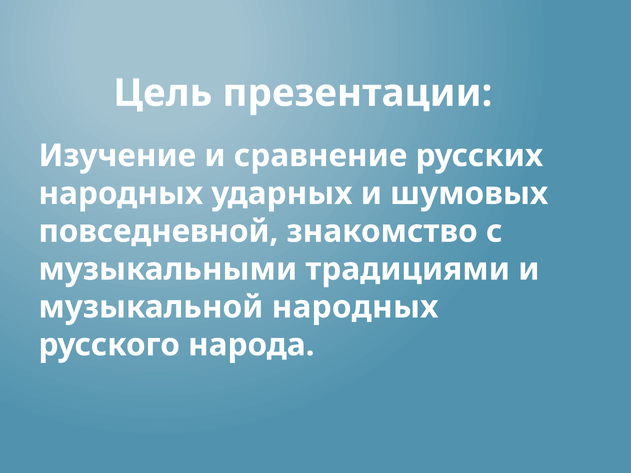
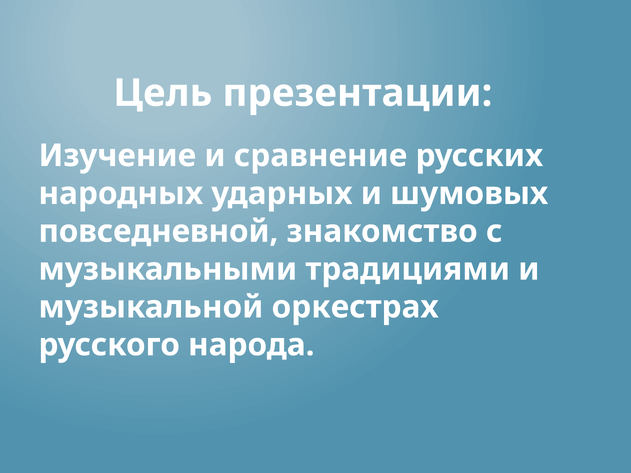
музыкальной народных: народных -> оркестрах
